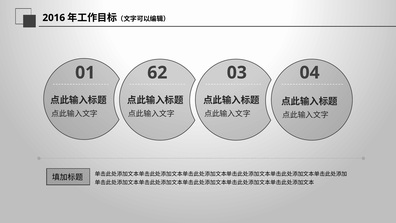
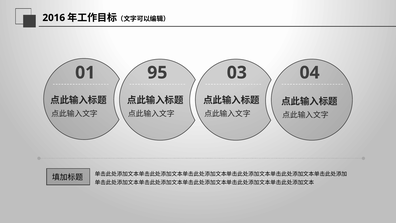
62: 62 -> 95
